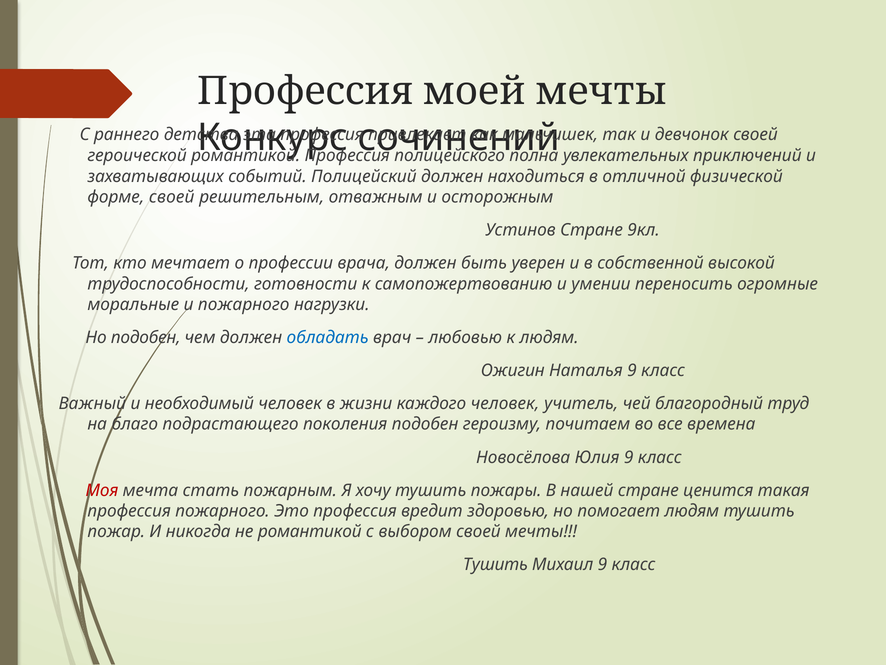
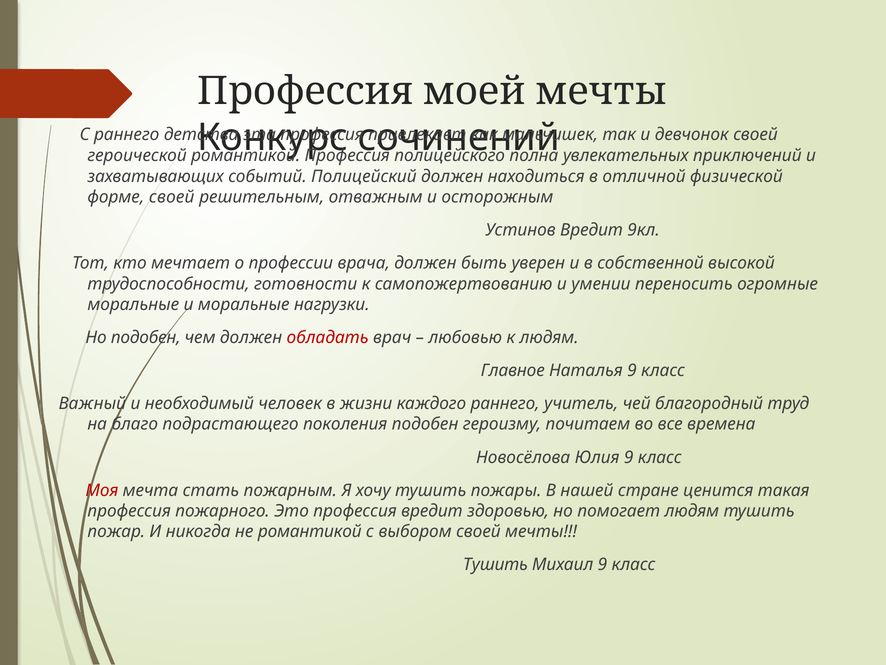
Устинов Стране: Стране -> Вредит
и пожарного: пожарного -> моральные
обладать colour: blue -> red
Ожигин: Ожигин -> Главное
каждого человек: человек -> раннего
